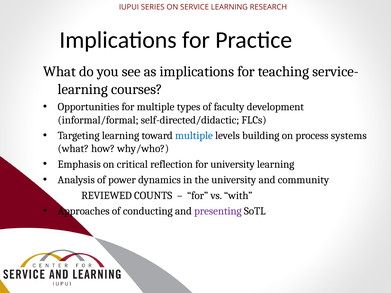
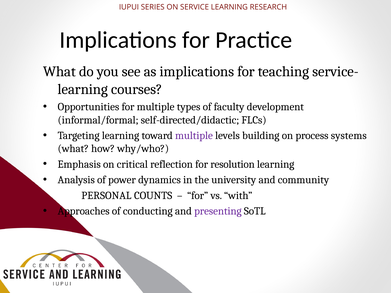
multiple at (194, 136) colour: blue -> purple
for university: university -> resolution
REVIEWED: REVIEWED -> PERSONAL
